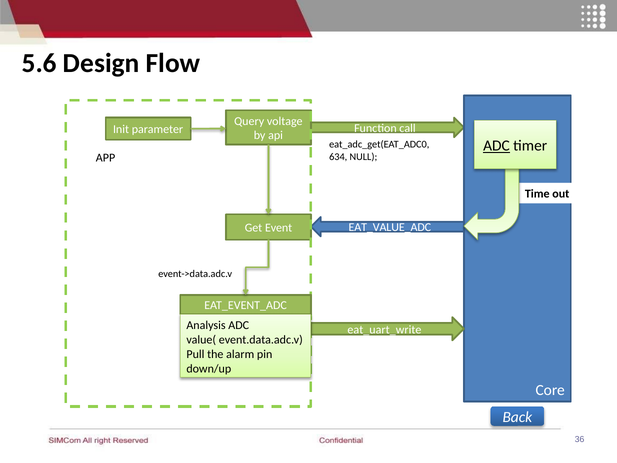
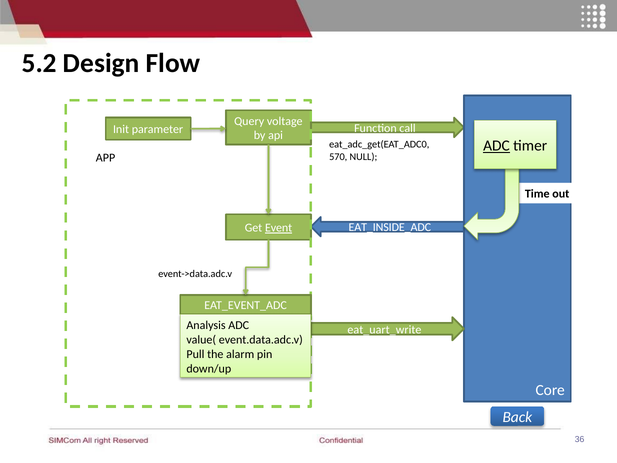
5.6: 5.6 -> 5.2
634: 634 -> 570
EAT_VALUE_ADC: EAT_VALUE_ADC -> EAT_INSIDE_ADC
Event underline: none -> present
